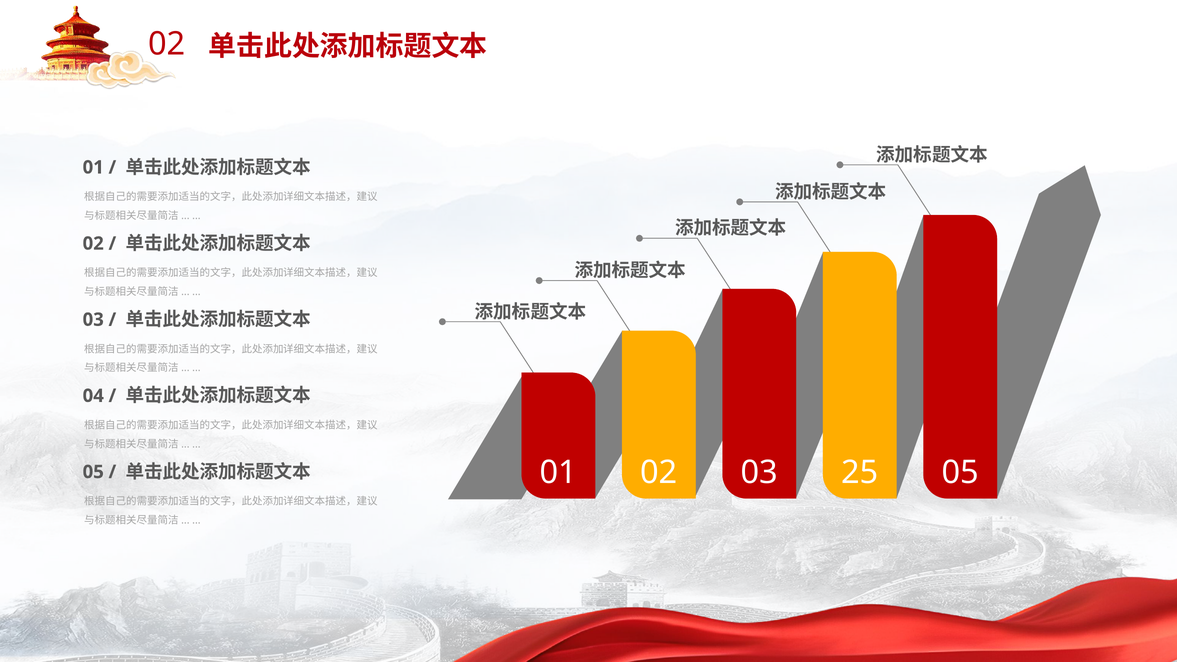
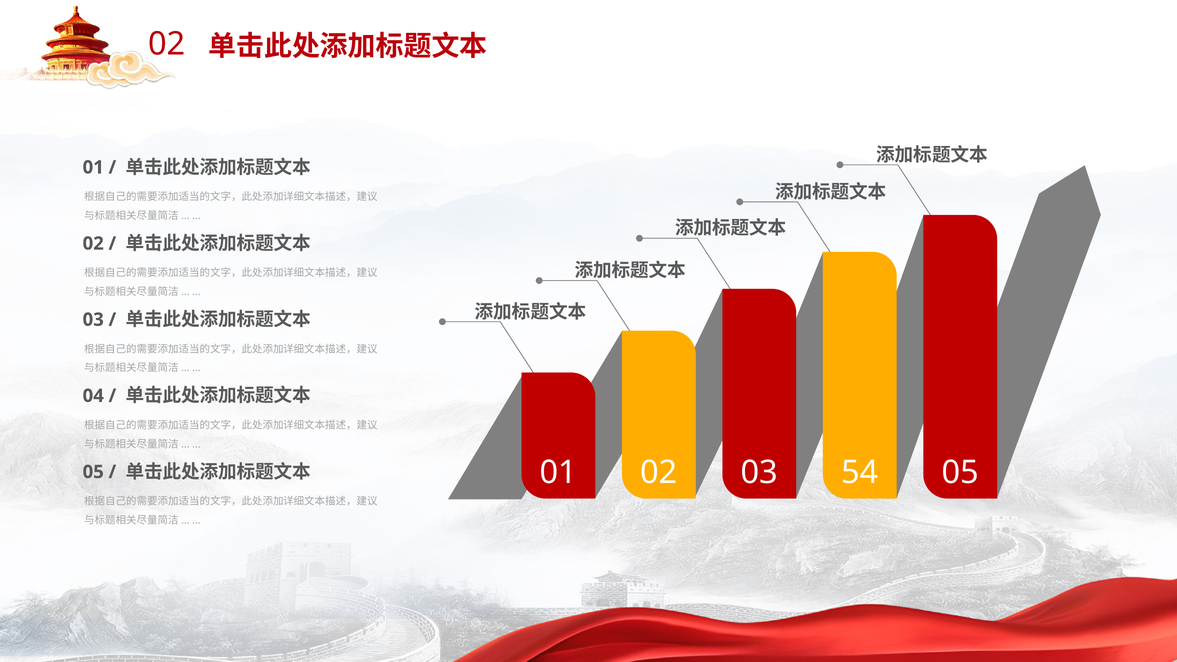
25: 25 -> 54
